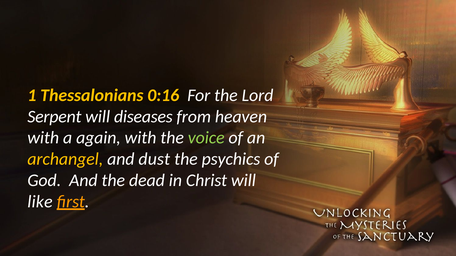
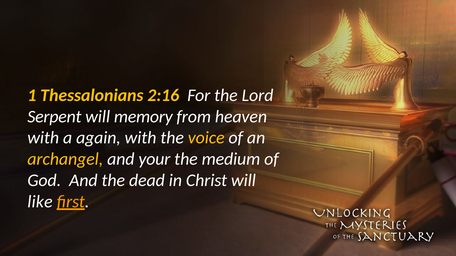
0:16: 0:16 -> 2:16
diseases: diseases -> memory
voice colour: light green -> yellow
dust: dust -> your
psychics: psychics -> medium
